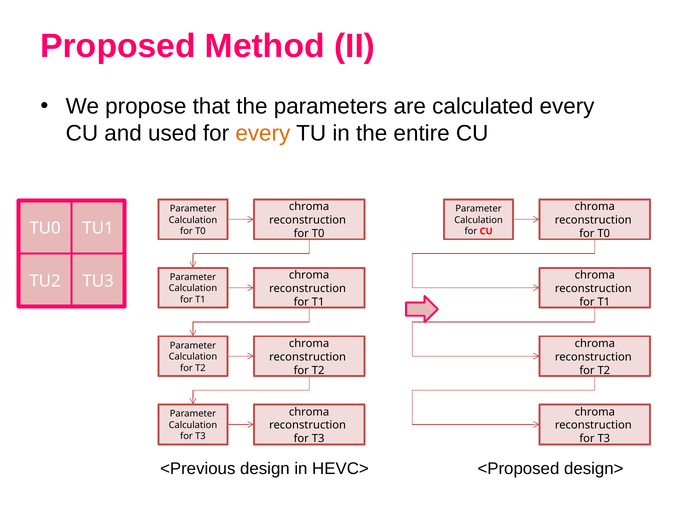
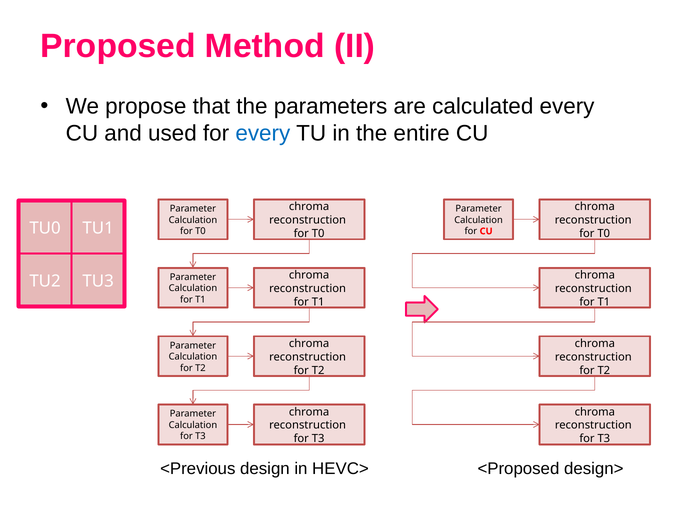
every at (263, 134) colour: orange -> blue
